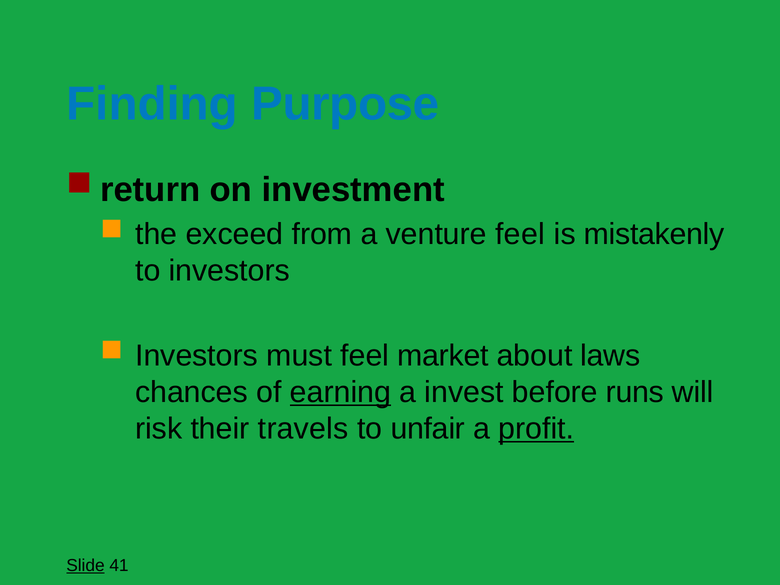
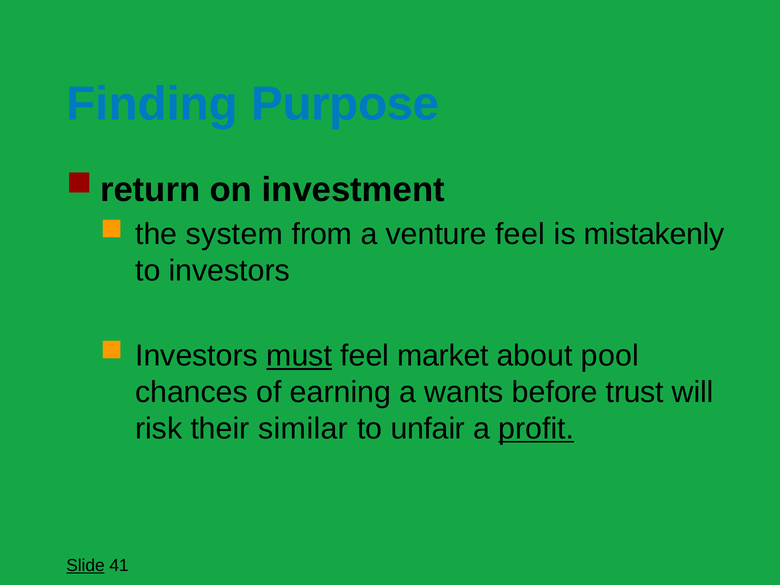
exceed: exceed -> system
must underline: none -> present
laws: laws -> pool
earning underline: present -> none
invest: invest -> wants
runs: runs -> trust
travels: travels -> similar
